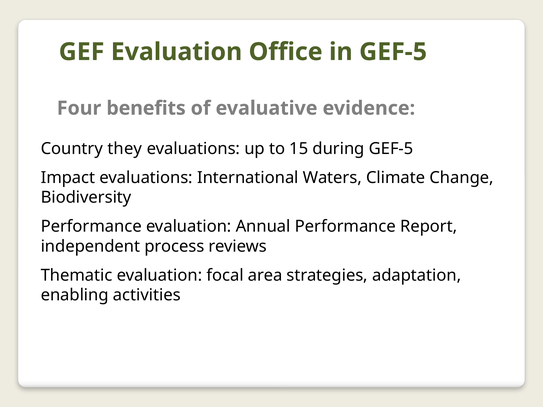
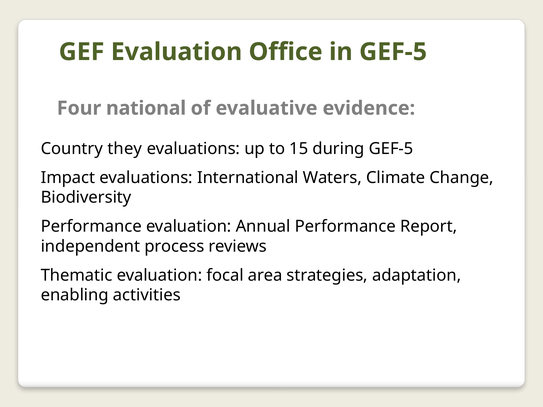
benefits: benefits -> national
